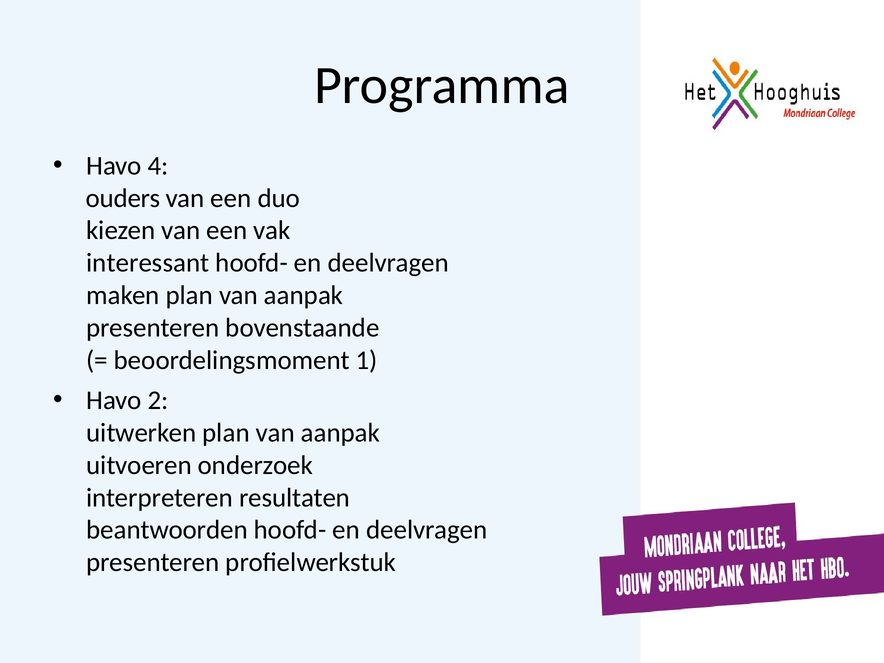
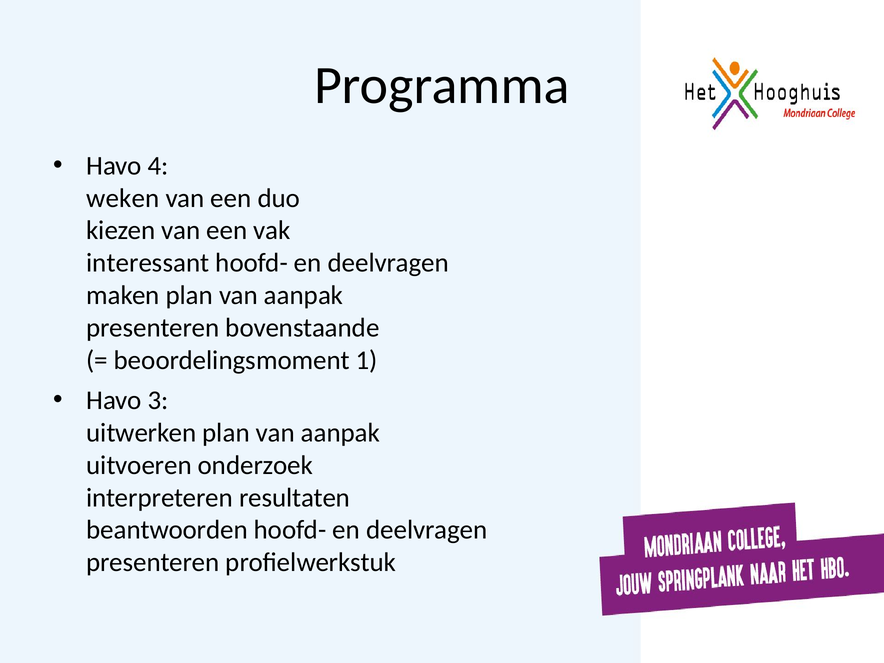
ouders: ouders -> weken
2: 2 -> 3
